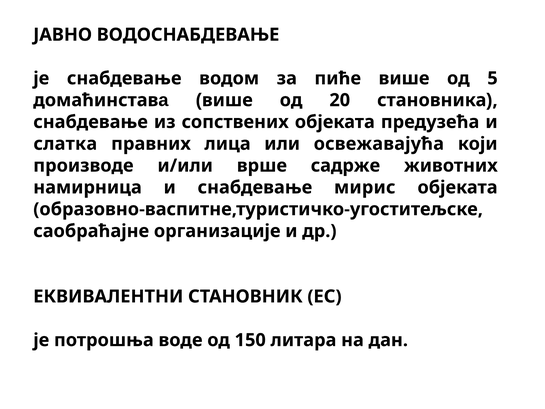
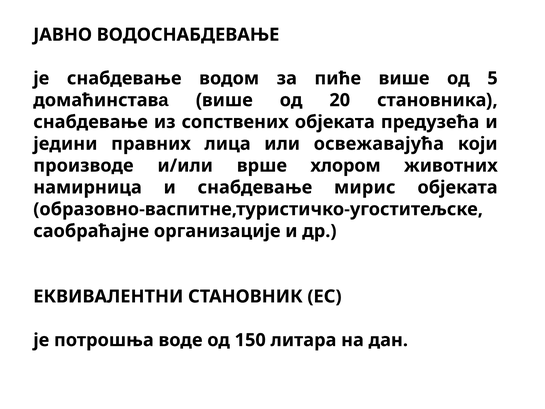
слатка: слатка -> једини
садржe: садржe -> хлором
